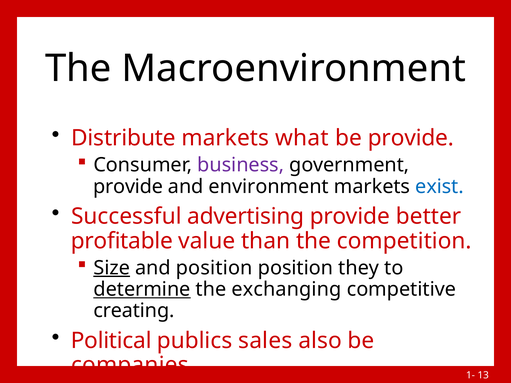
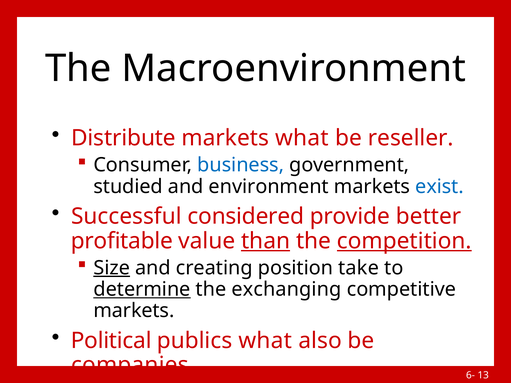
be provide: provide -> reseller
business colour: purple -> blue
provide at (128, 187): provide -> studied
advertising: advertising -> considered
than underline: none -> present
competition underline: none -> present
and position: position -> creating
they: they -> take
creating at (134, 311): creating -> markets
publics sales: sales -> what
1-: 1- -> 6-
